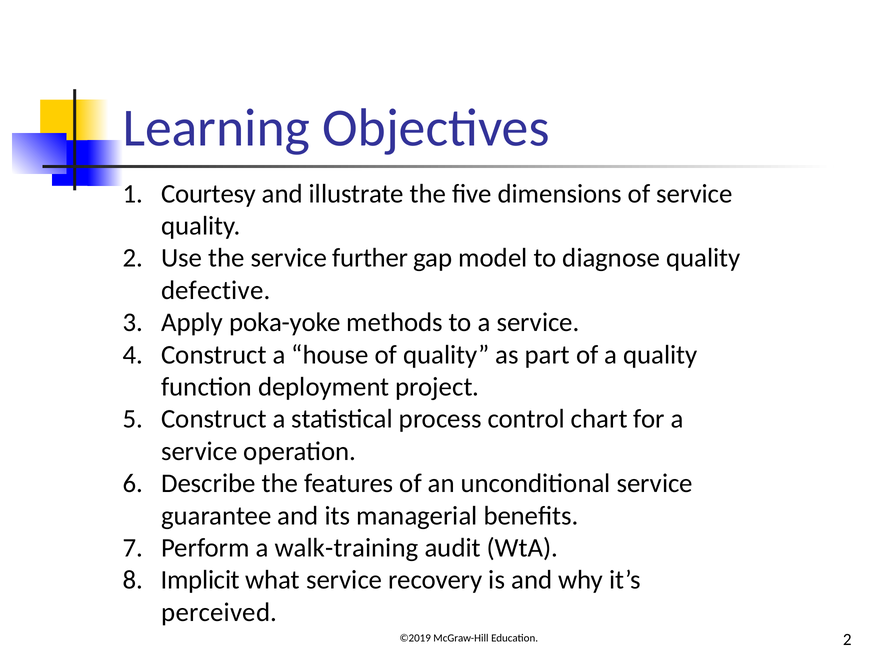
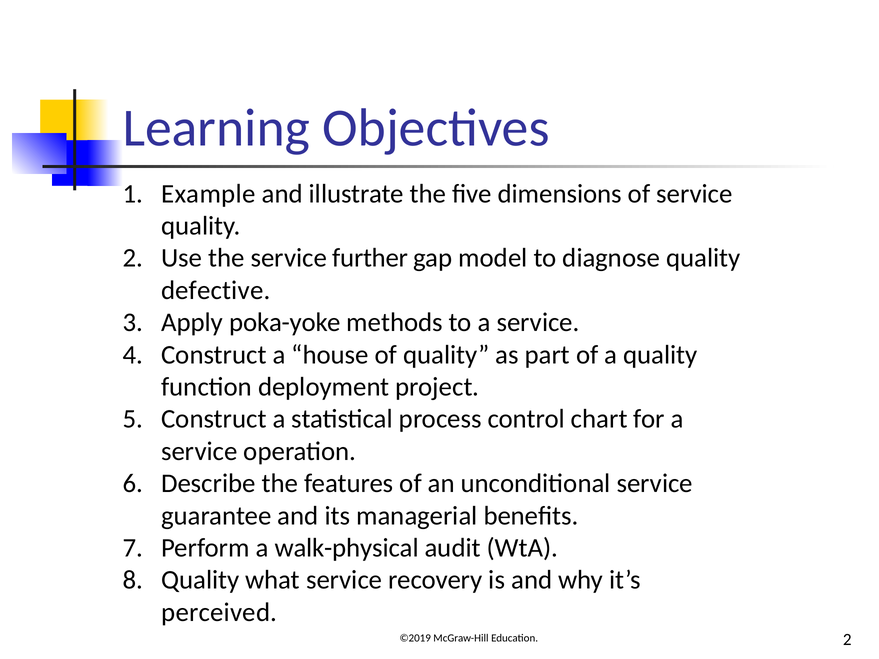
Courtesy: Courtesy -> Example
walk-training: walk-training -> walk-physical
Implicit at (200, 580): Implicit -> Quality
